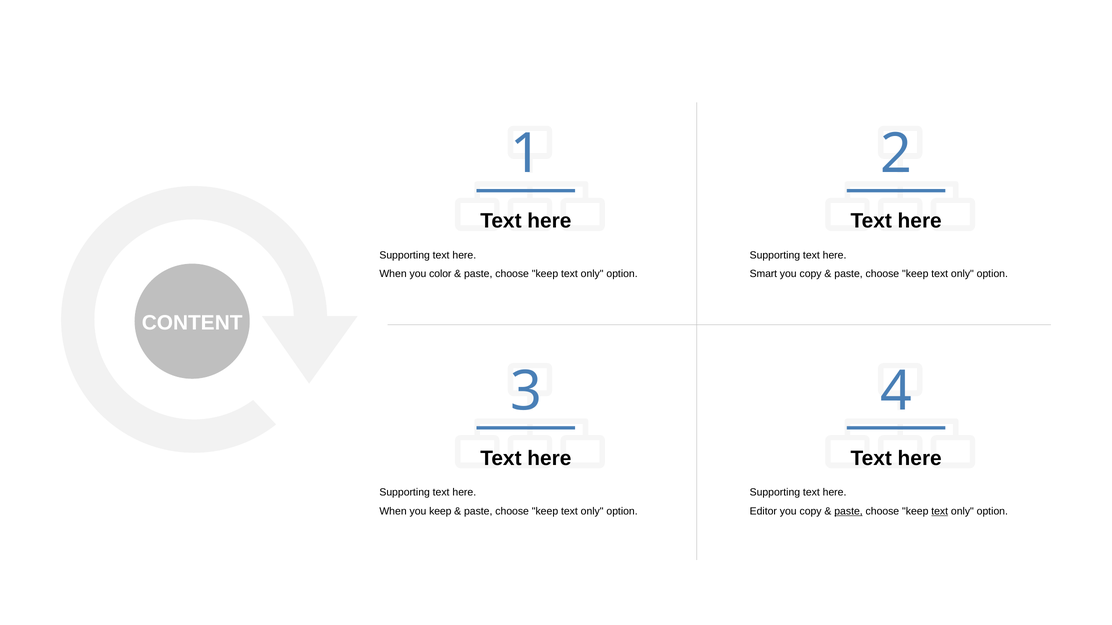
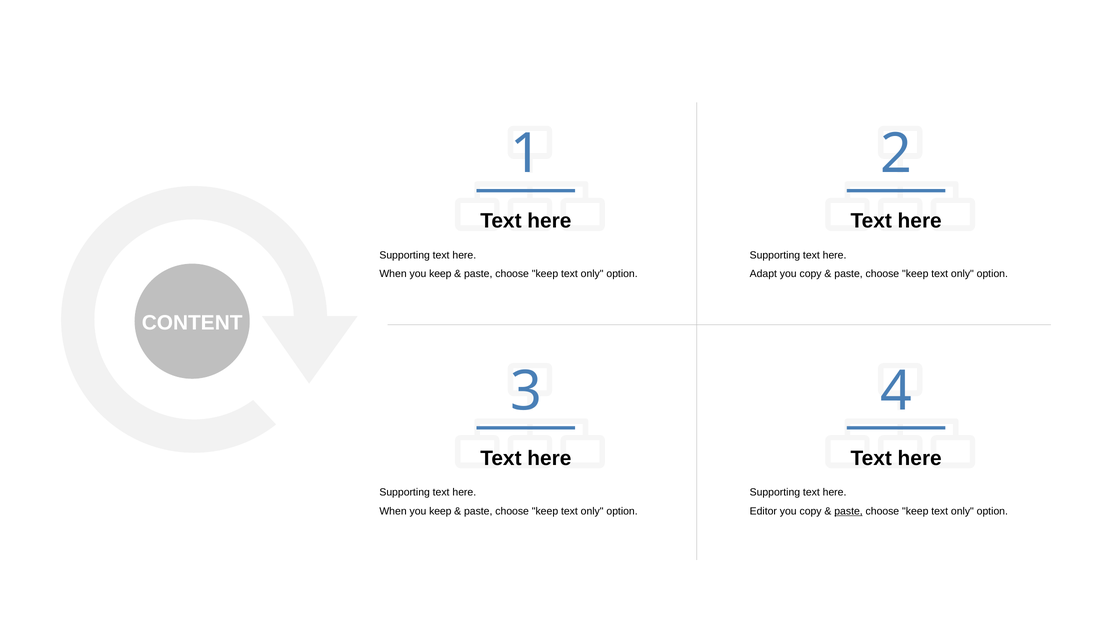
color at (440, 274): color -> keep
Smart: Smart -> Adapt
text at (940, 512) underline: present -> none
